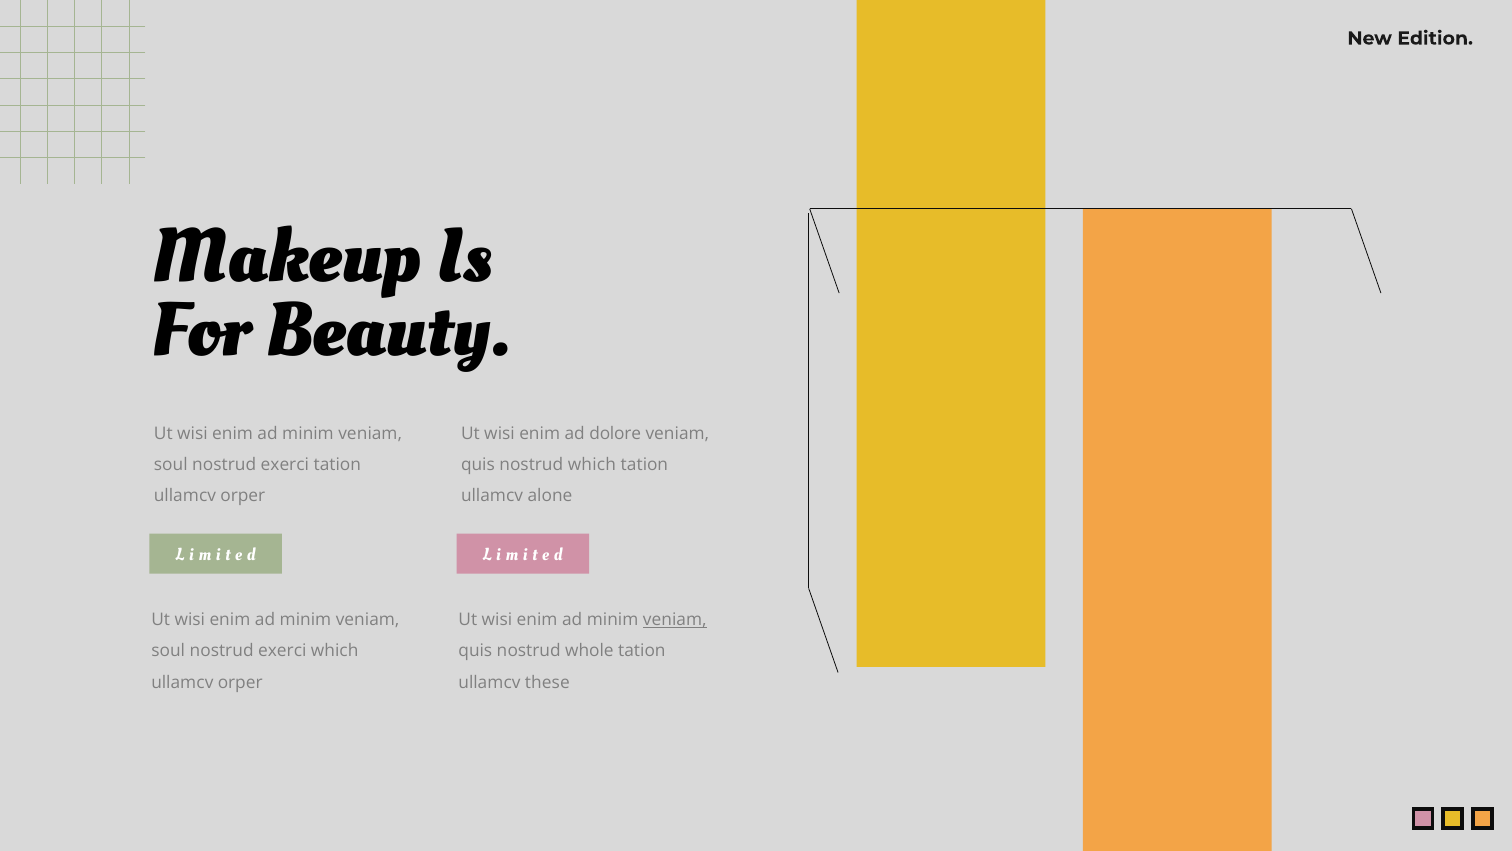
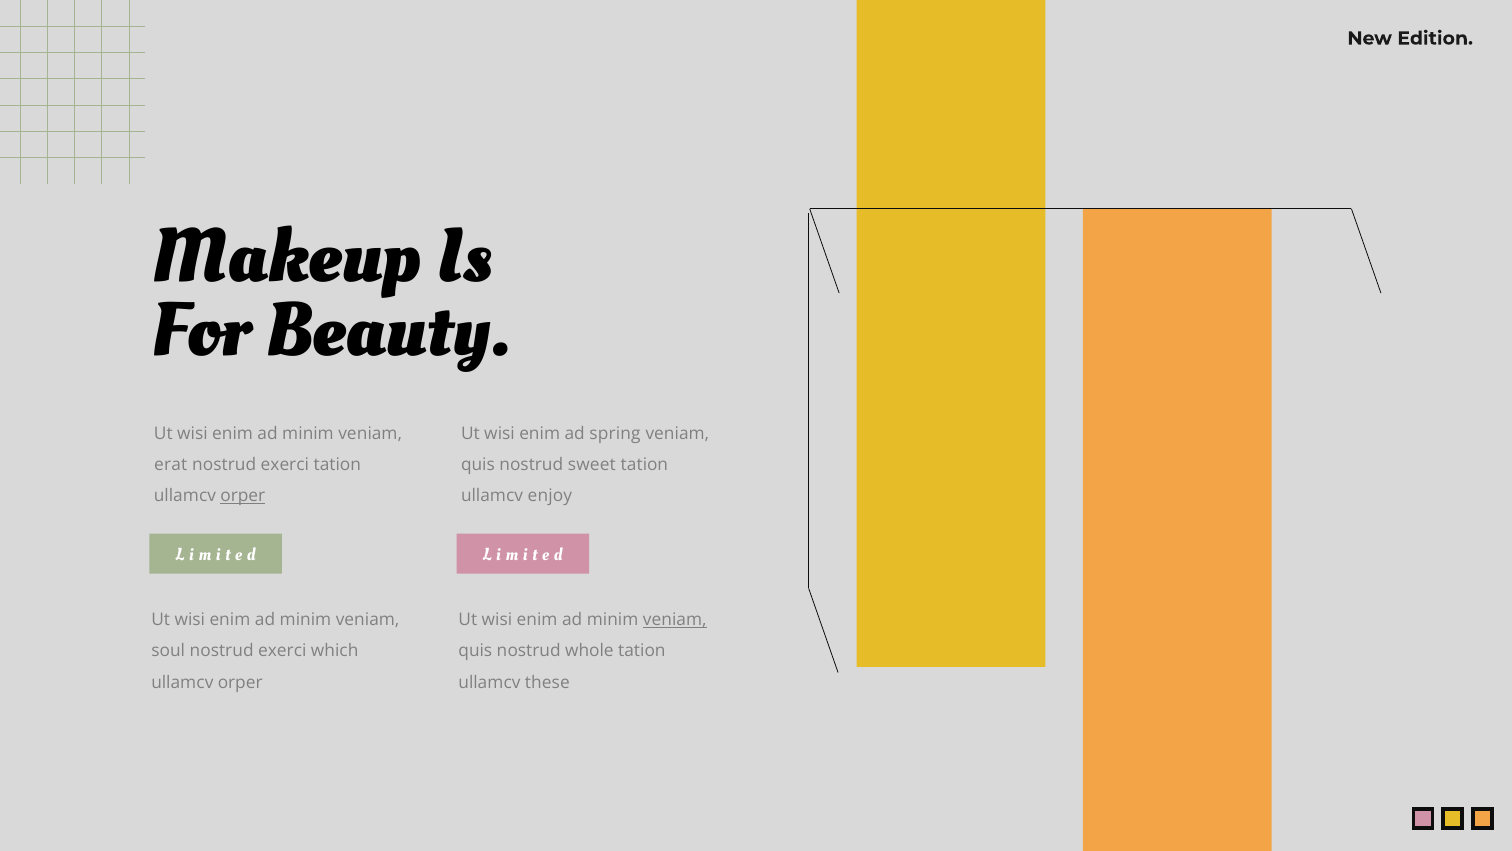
dolore: dolore -> spring
soul at (171, 464): soul -> erat
nostrud which: which -> sweet
orper at (243, 496) underline: none -> present
alone: alone -> enjoy
